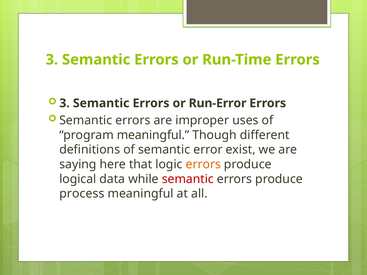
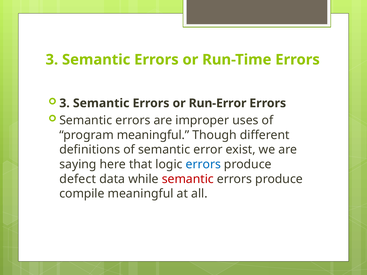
errors at (203, 164) colour: orange -> blue
logical: logical -> defect
process: process -> compile
